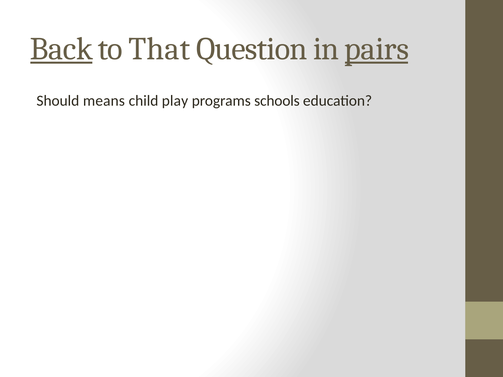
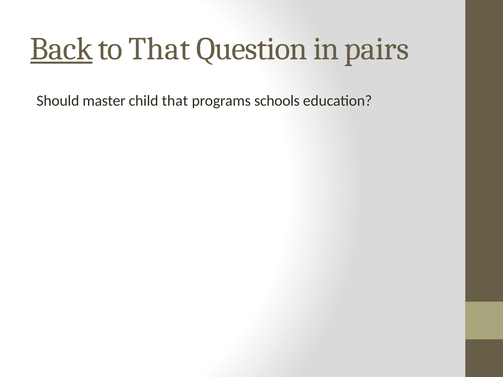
pairs underline: present -> none
means: means -> master
child play: play -> that
